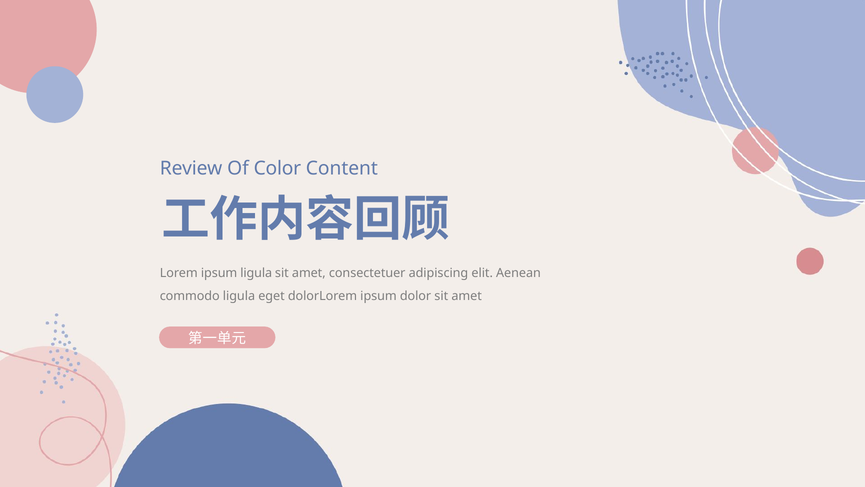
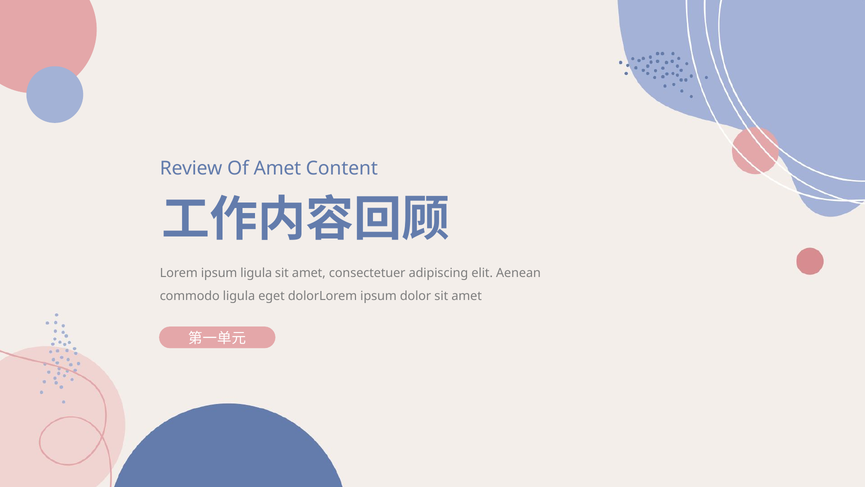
Of Color: Color -> Amet
